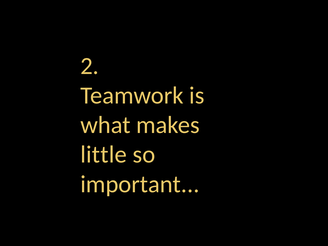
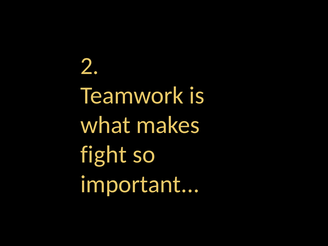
little: little -> fight
